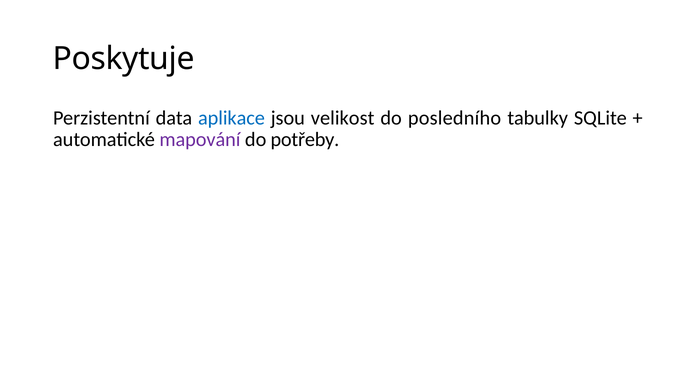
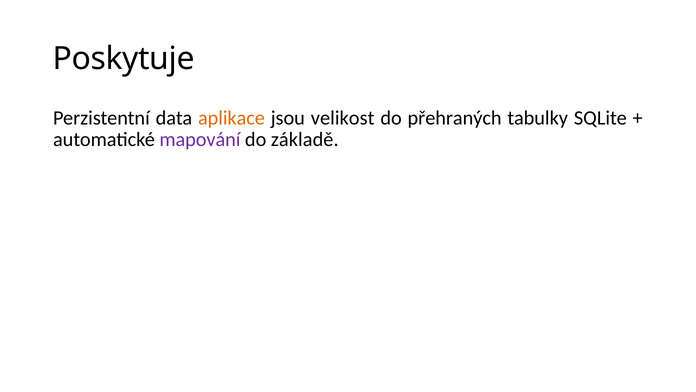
aplikace colour: blue -> orange
posledního: posledního -> přehraných
potřeby: potřeby -> základě
